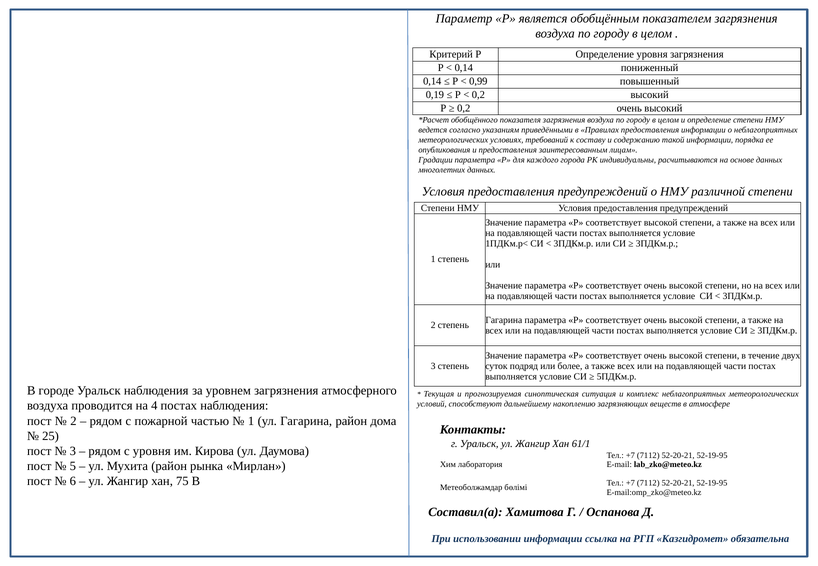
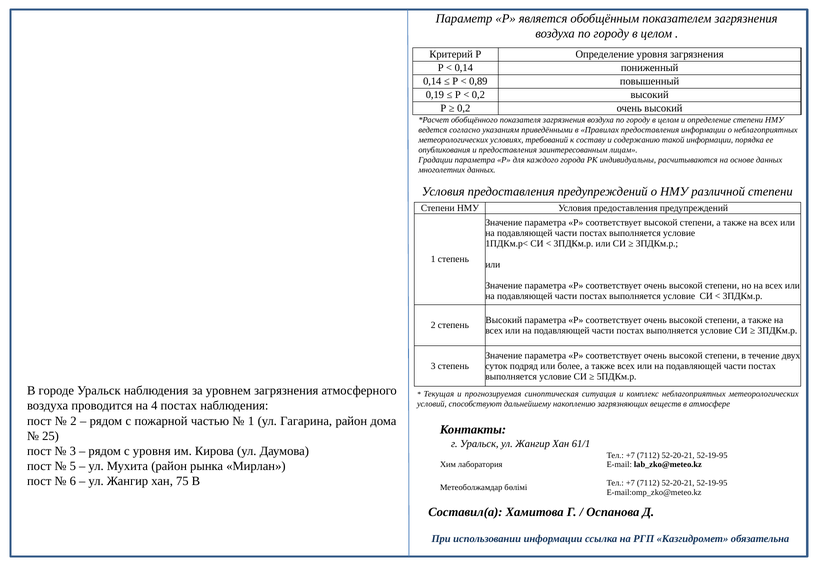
0,99: 0,99 -> 0,89
Гагарина at (504, 320): Гагарина -> Высокий
